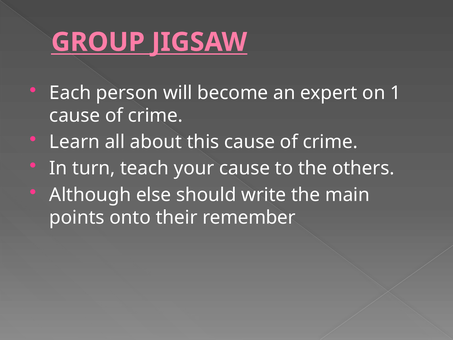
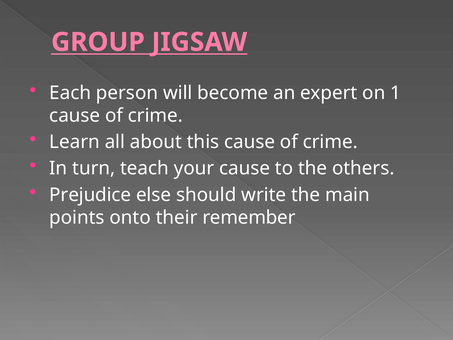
Although: Although -> Prejudice
